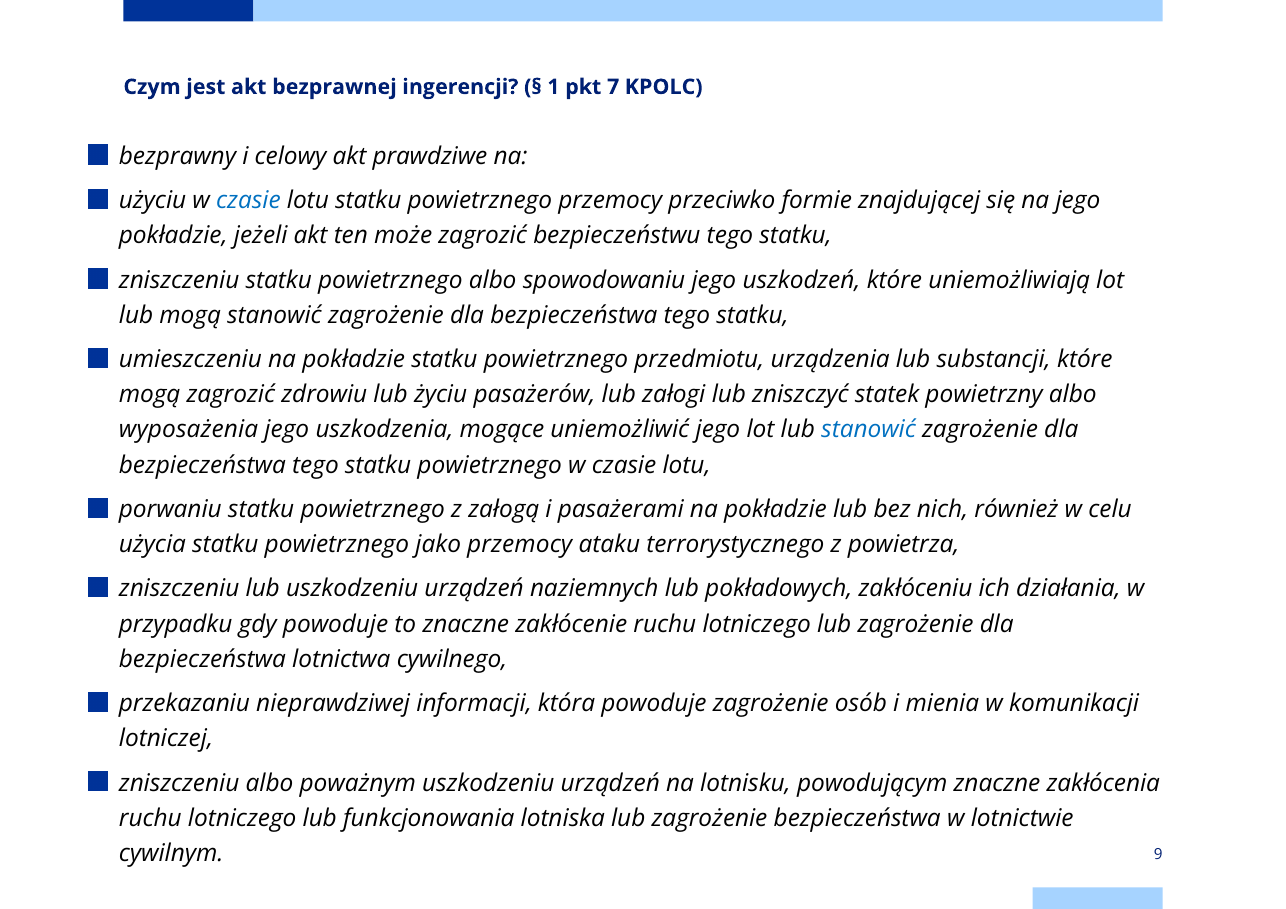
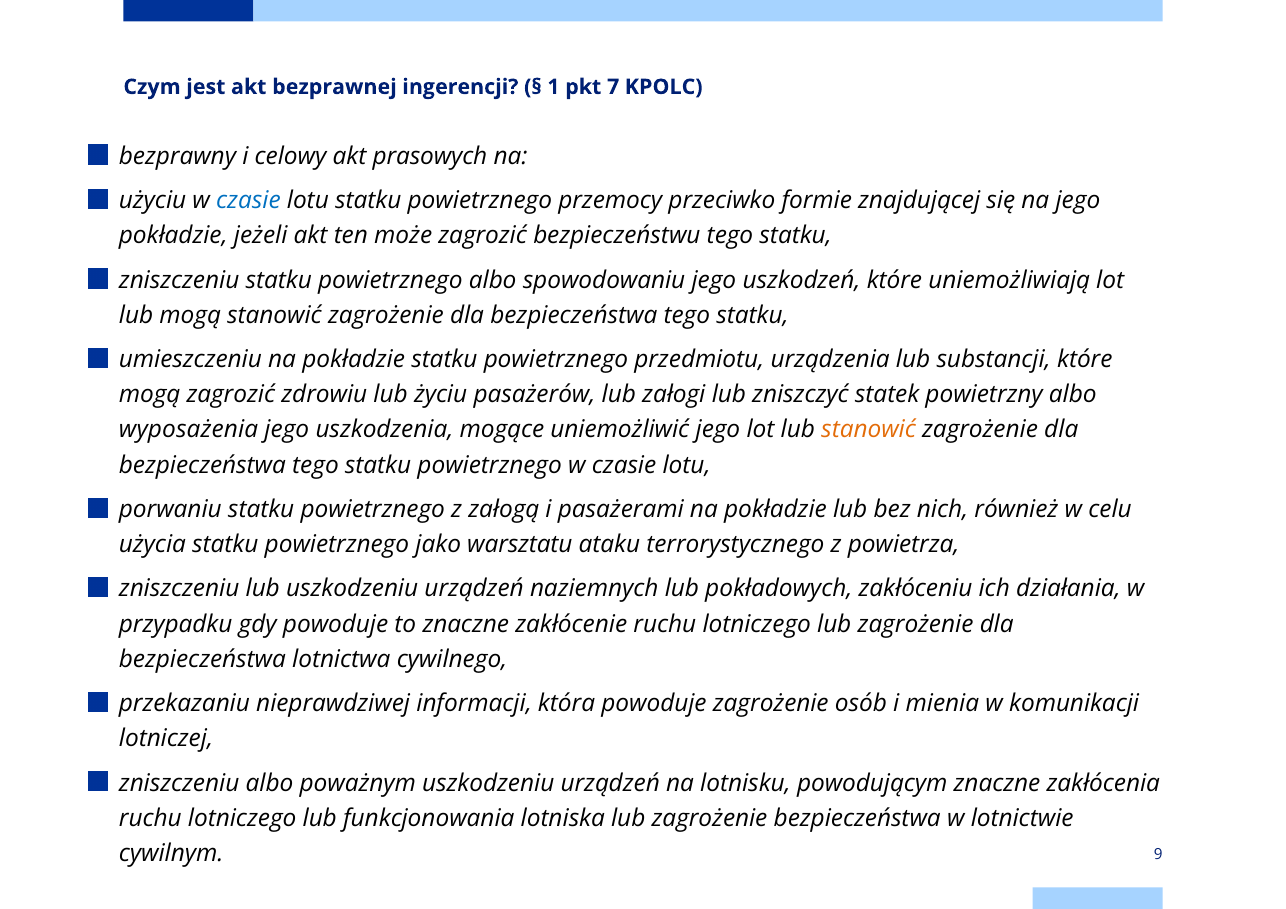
prawdziwe: prawdziwe -> prasowych
stanowić at (869, 430) colour: blue -> orange
jako przemocy: przemocy -> warsztatu
